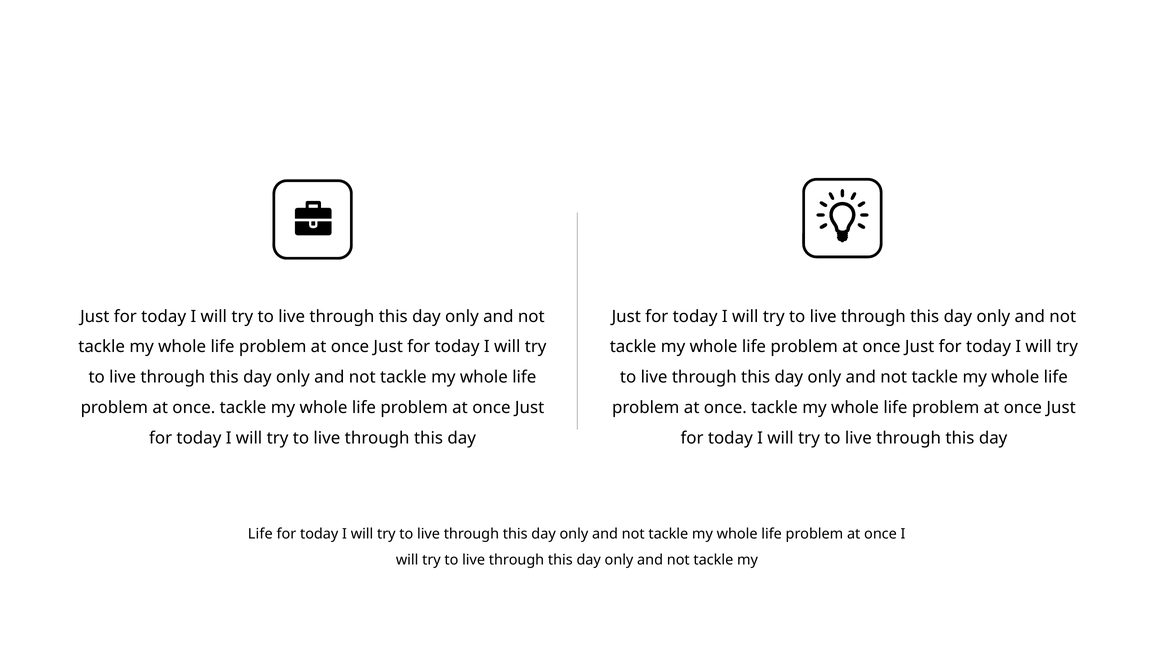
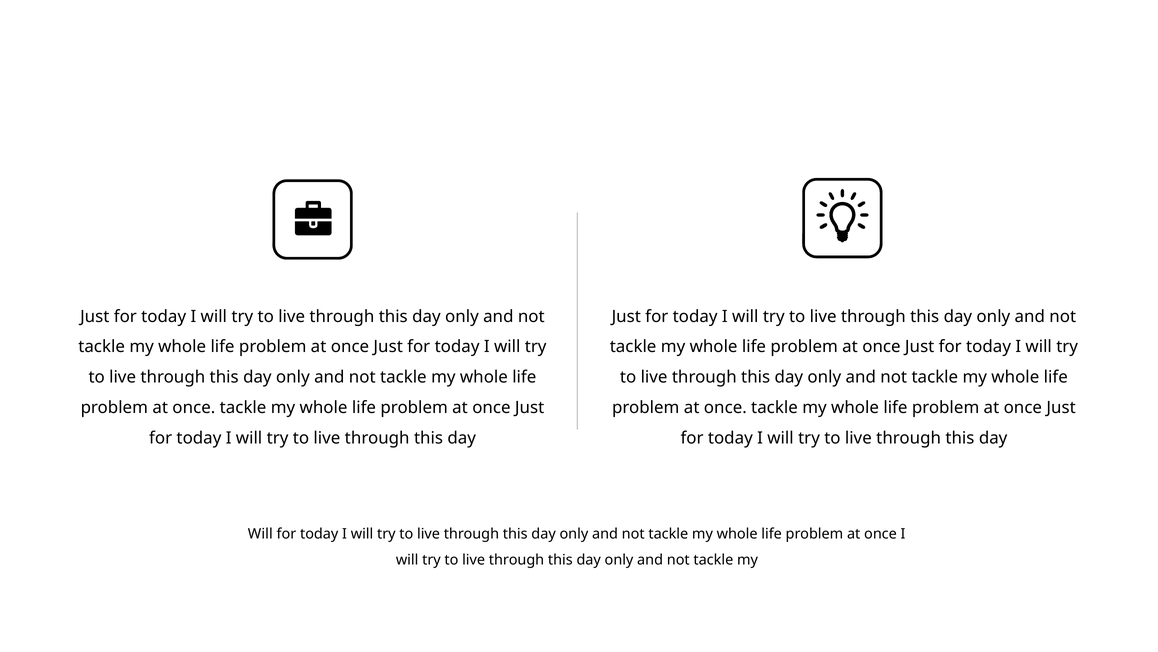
Life at (260, 533): Life -> Will
